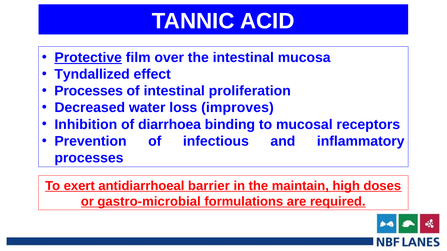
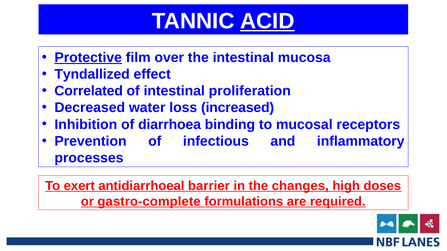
ACID underline: none -> present
Processes at (89, 91): Processes -> Correlated
improves: improves -> increased
maintain: maintain -> changes
gastro-microbial: gastro-microbial -> gastro-complete
